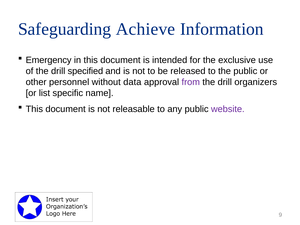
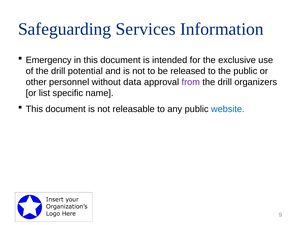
Achieve: Achieve -> Services
specified: specified -> potential
website colour: purple -> blue
